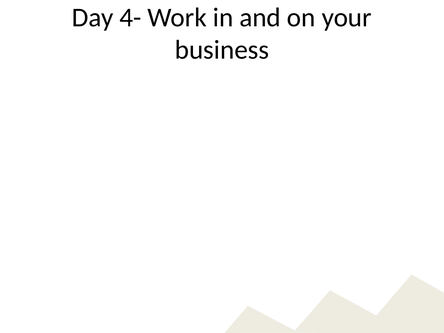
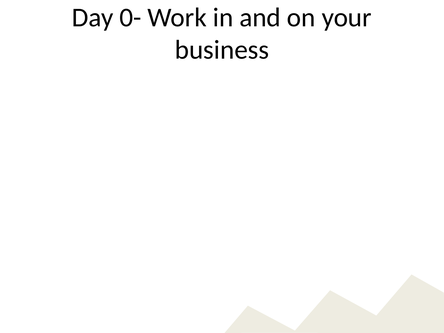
4-: 4- -> 0-
